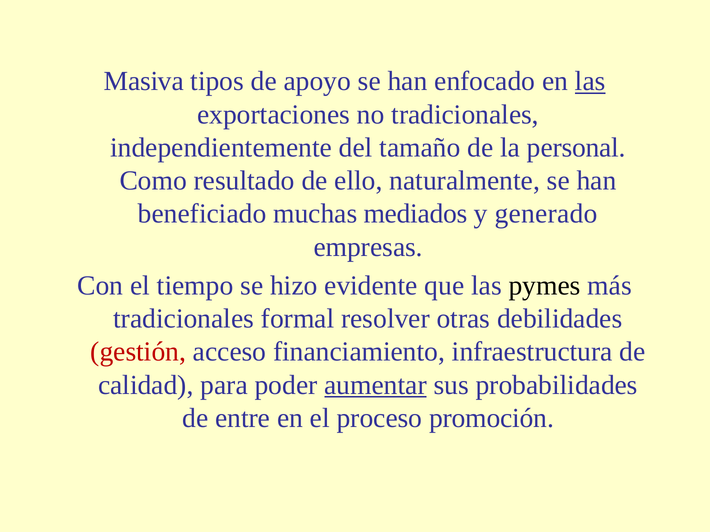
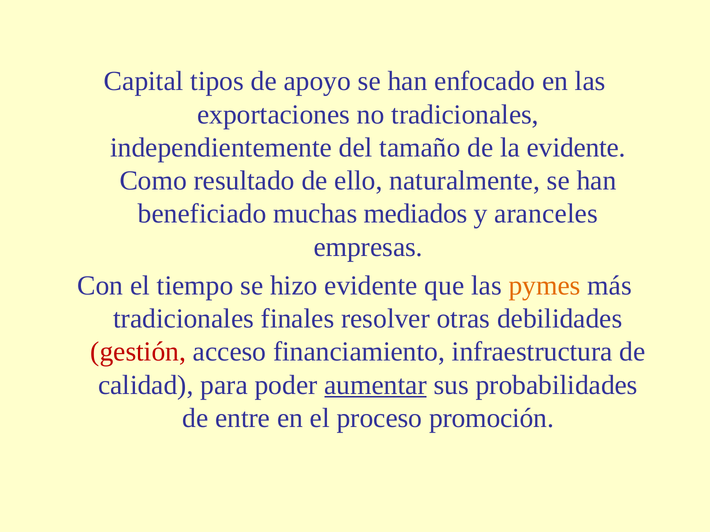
Masiva: Masiva -> Capital
las at (590, 81) underline: present -> none
la personal: personal -> evidente
generado: generado -> aranceles
pymes colour: black -> orange
formal: formal -> finales
